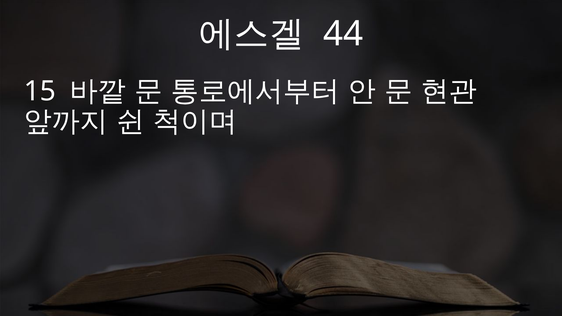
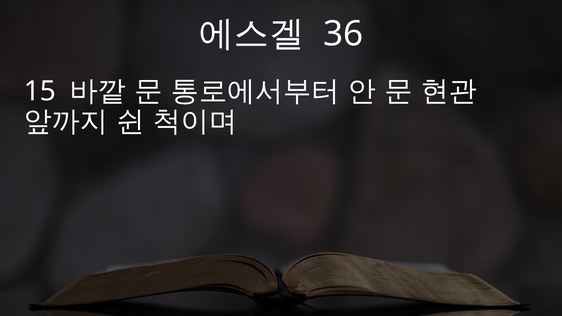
44: 44 -> 36
